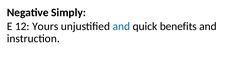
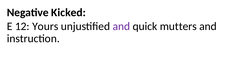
Simply: Simply -> Kicked
and at (121, 26) colour: blue -> purple
benefits: benefits -> mutters
